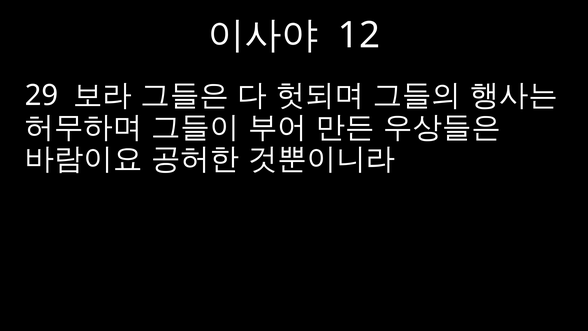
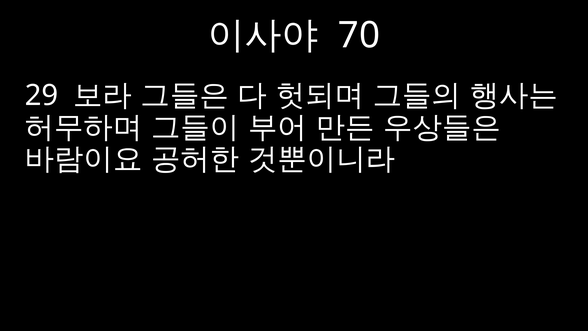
12: 12 -> 70
